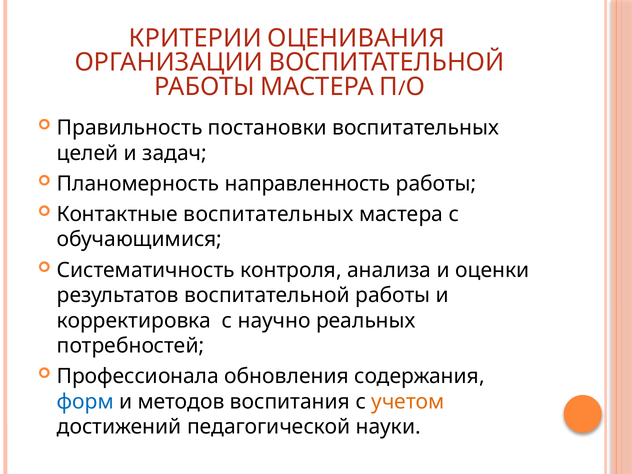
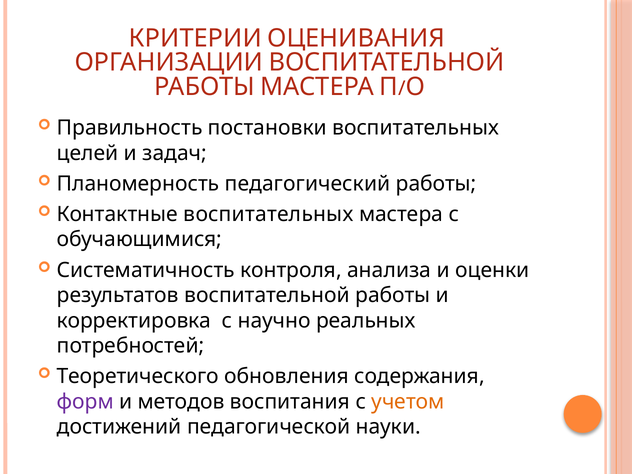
направленность: направленность -> педагогический
Профессионала: Профессионала -> Теоретического
форм colour: blue -> purple
